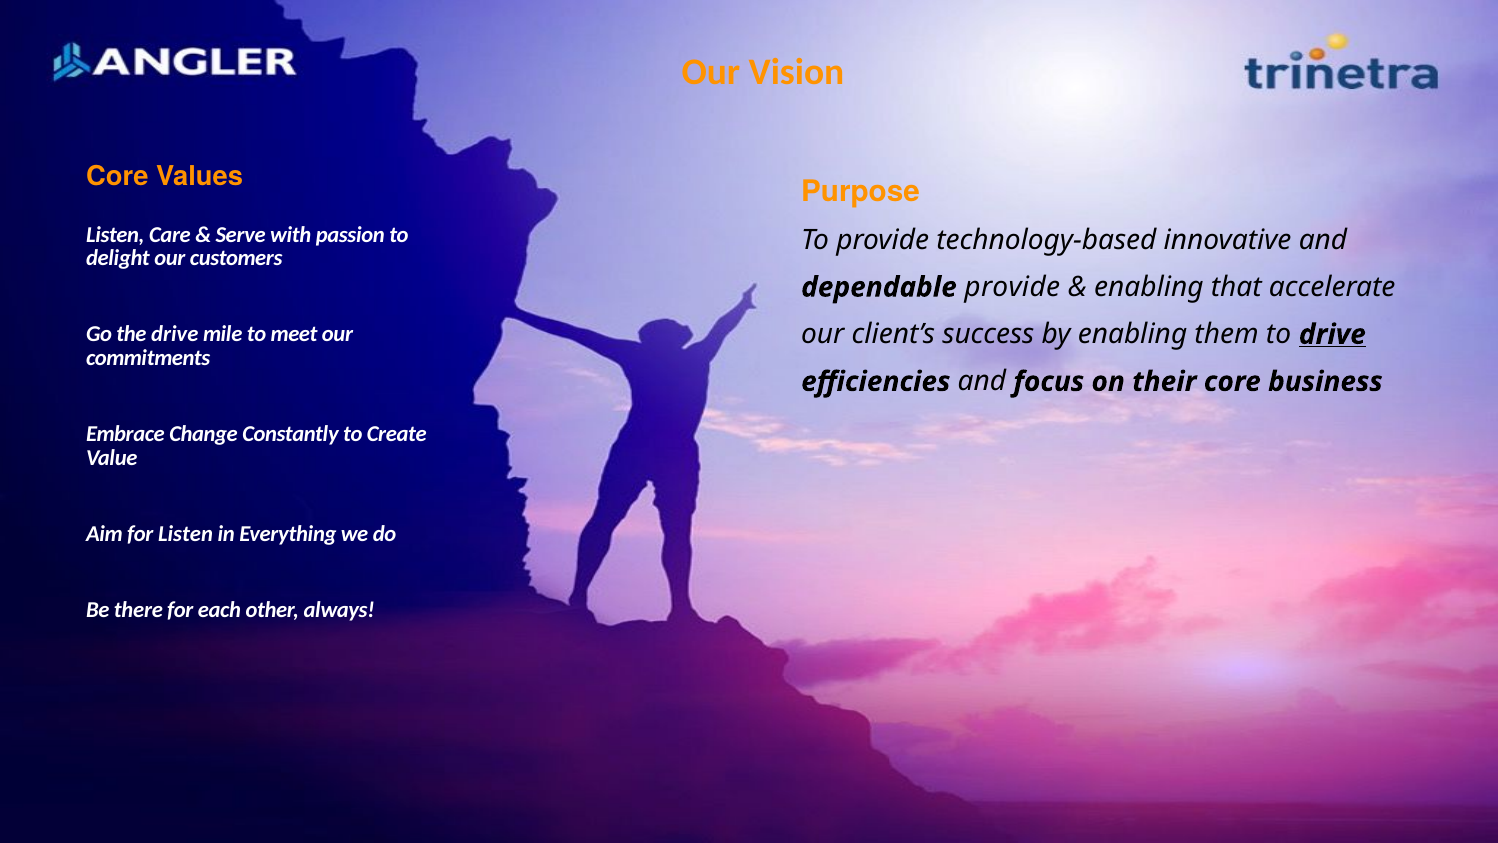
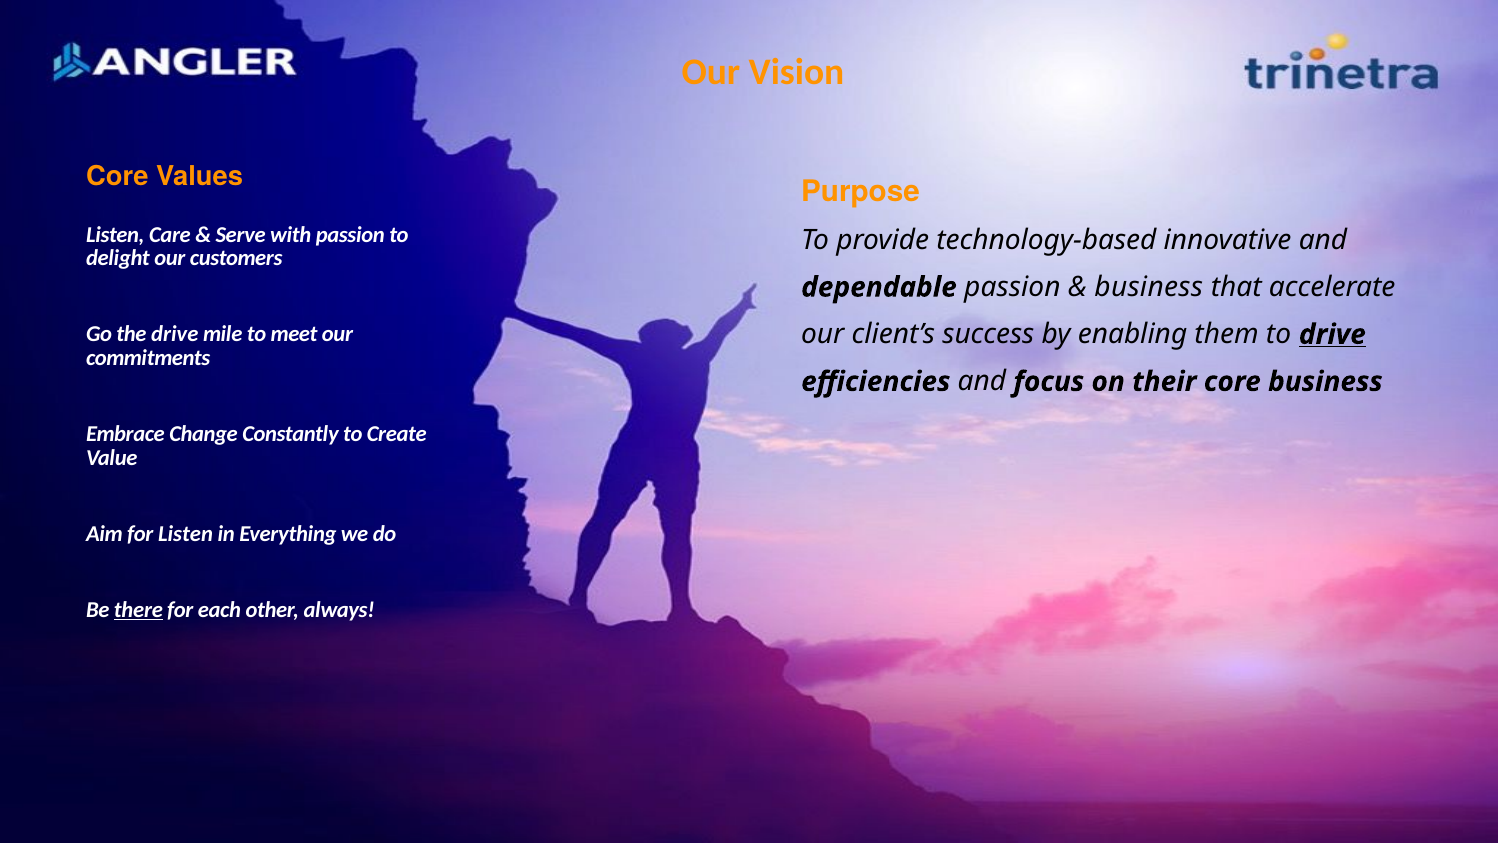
dependable provide: provide -> passion
enabling at (1149, 287): enabling -> business
there underline: none -> present
